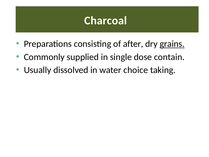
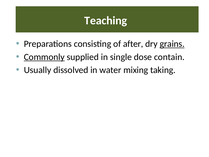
Charcoal: Charcoal -> Teaching
Commonly underline: none -> present
choice: choice -> mixing
